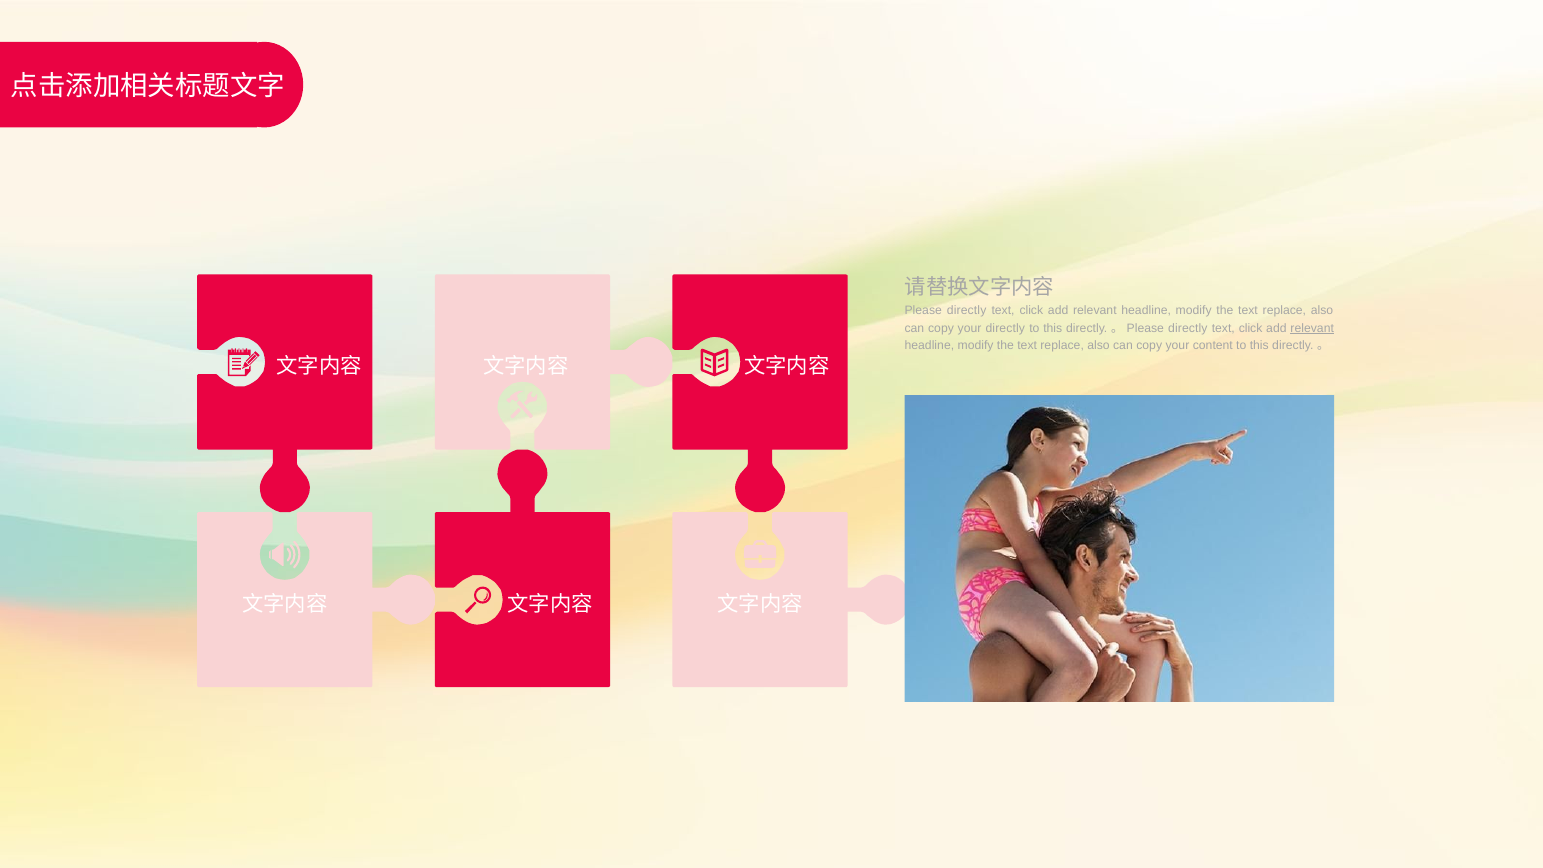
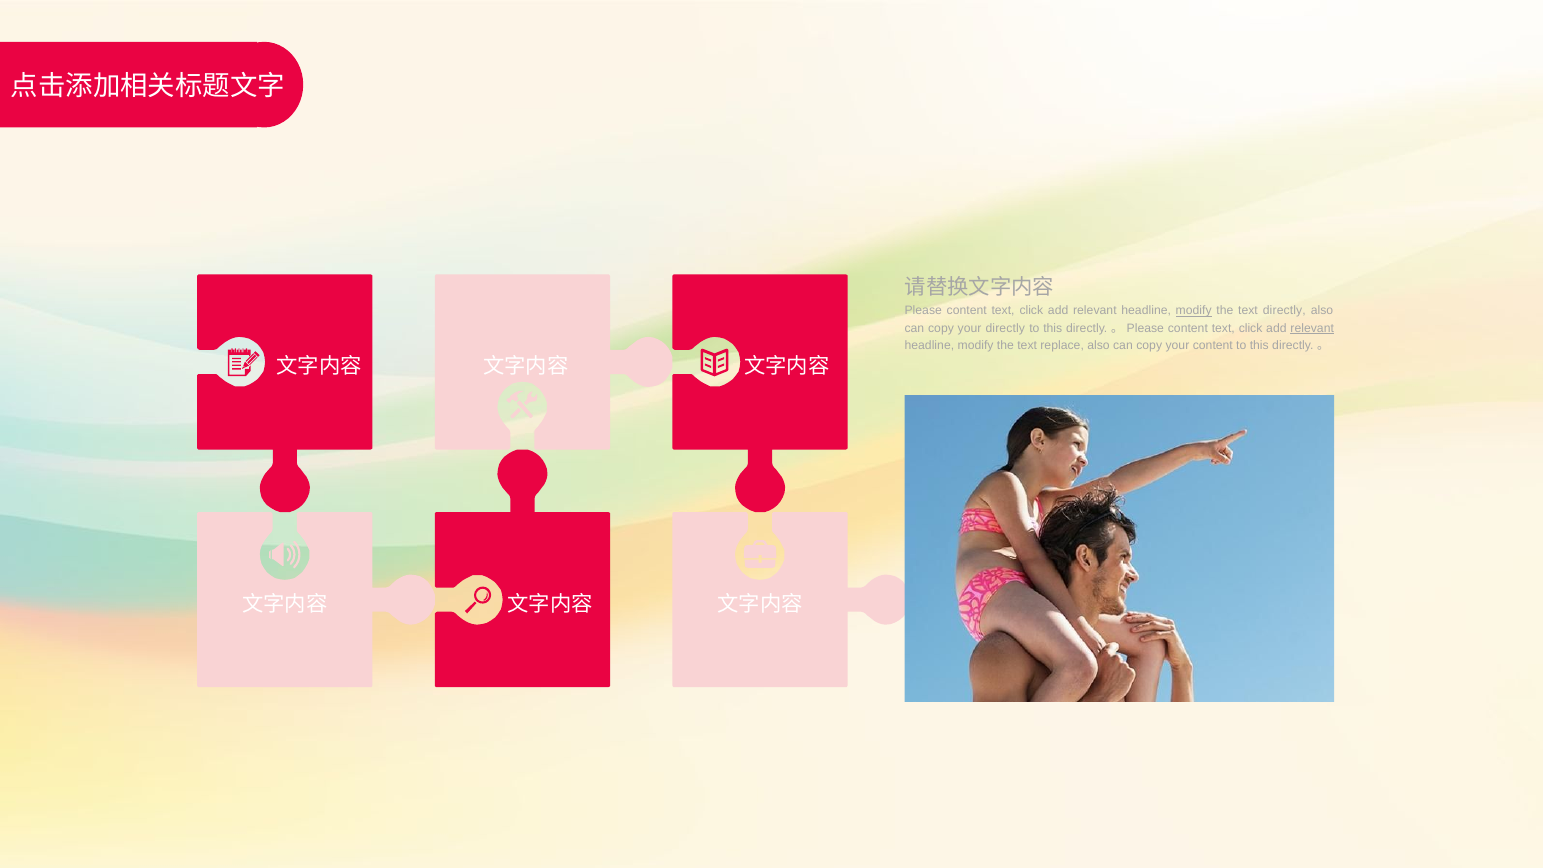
directly at (967, 311): directly -> content
modify at (1194, 311) underline: none -> present
replace at (1284, 311): replace -> directly
directly at (1188, 328): directly -> content
